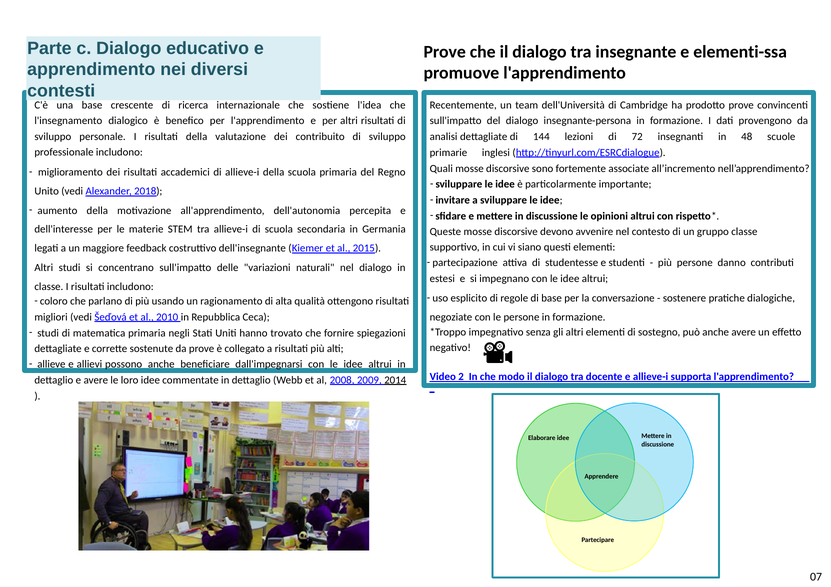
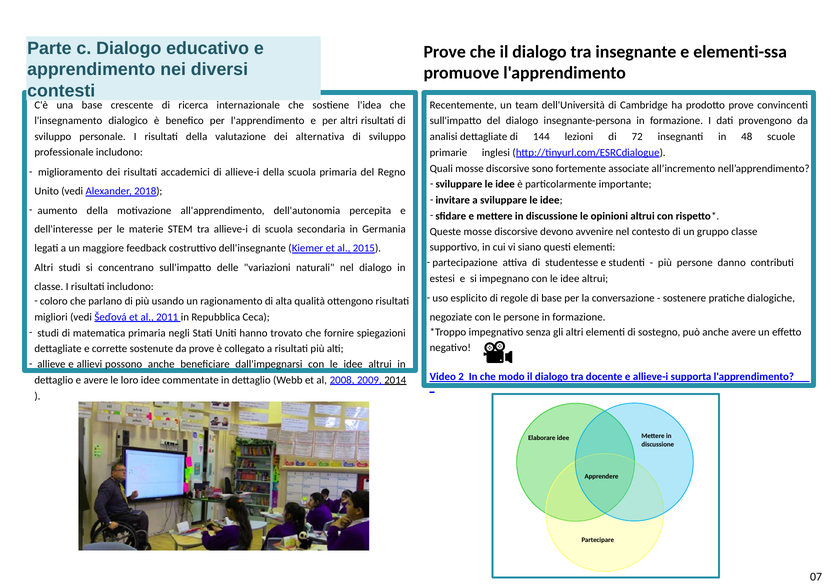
contribuito: contribuito -> alternativa
2010: 2010 -> 2011
